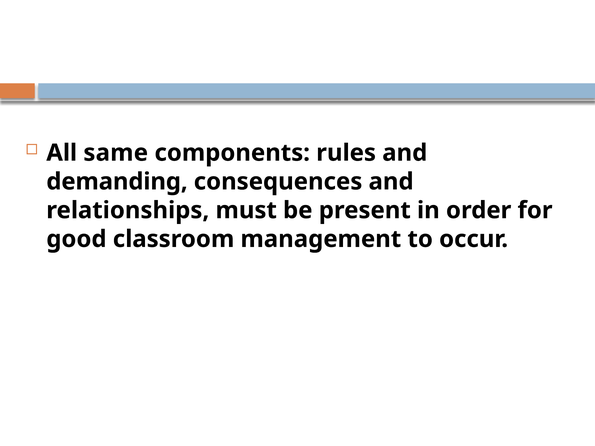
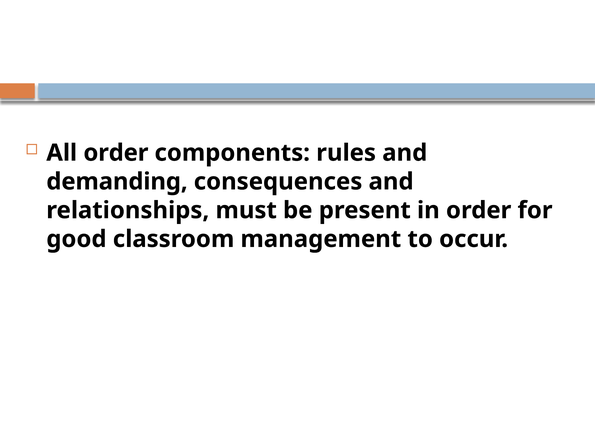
All same: same -> order
